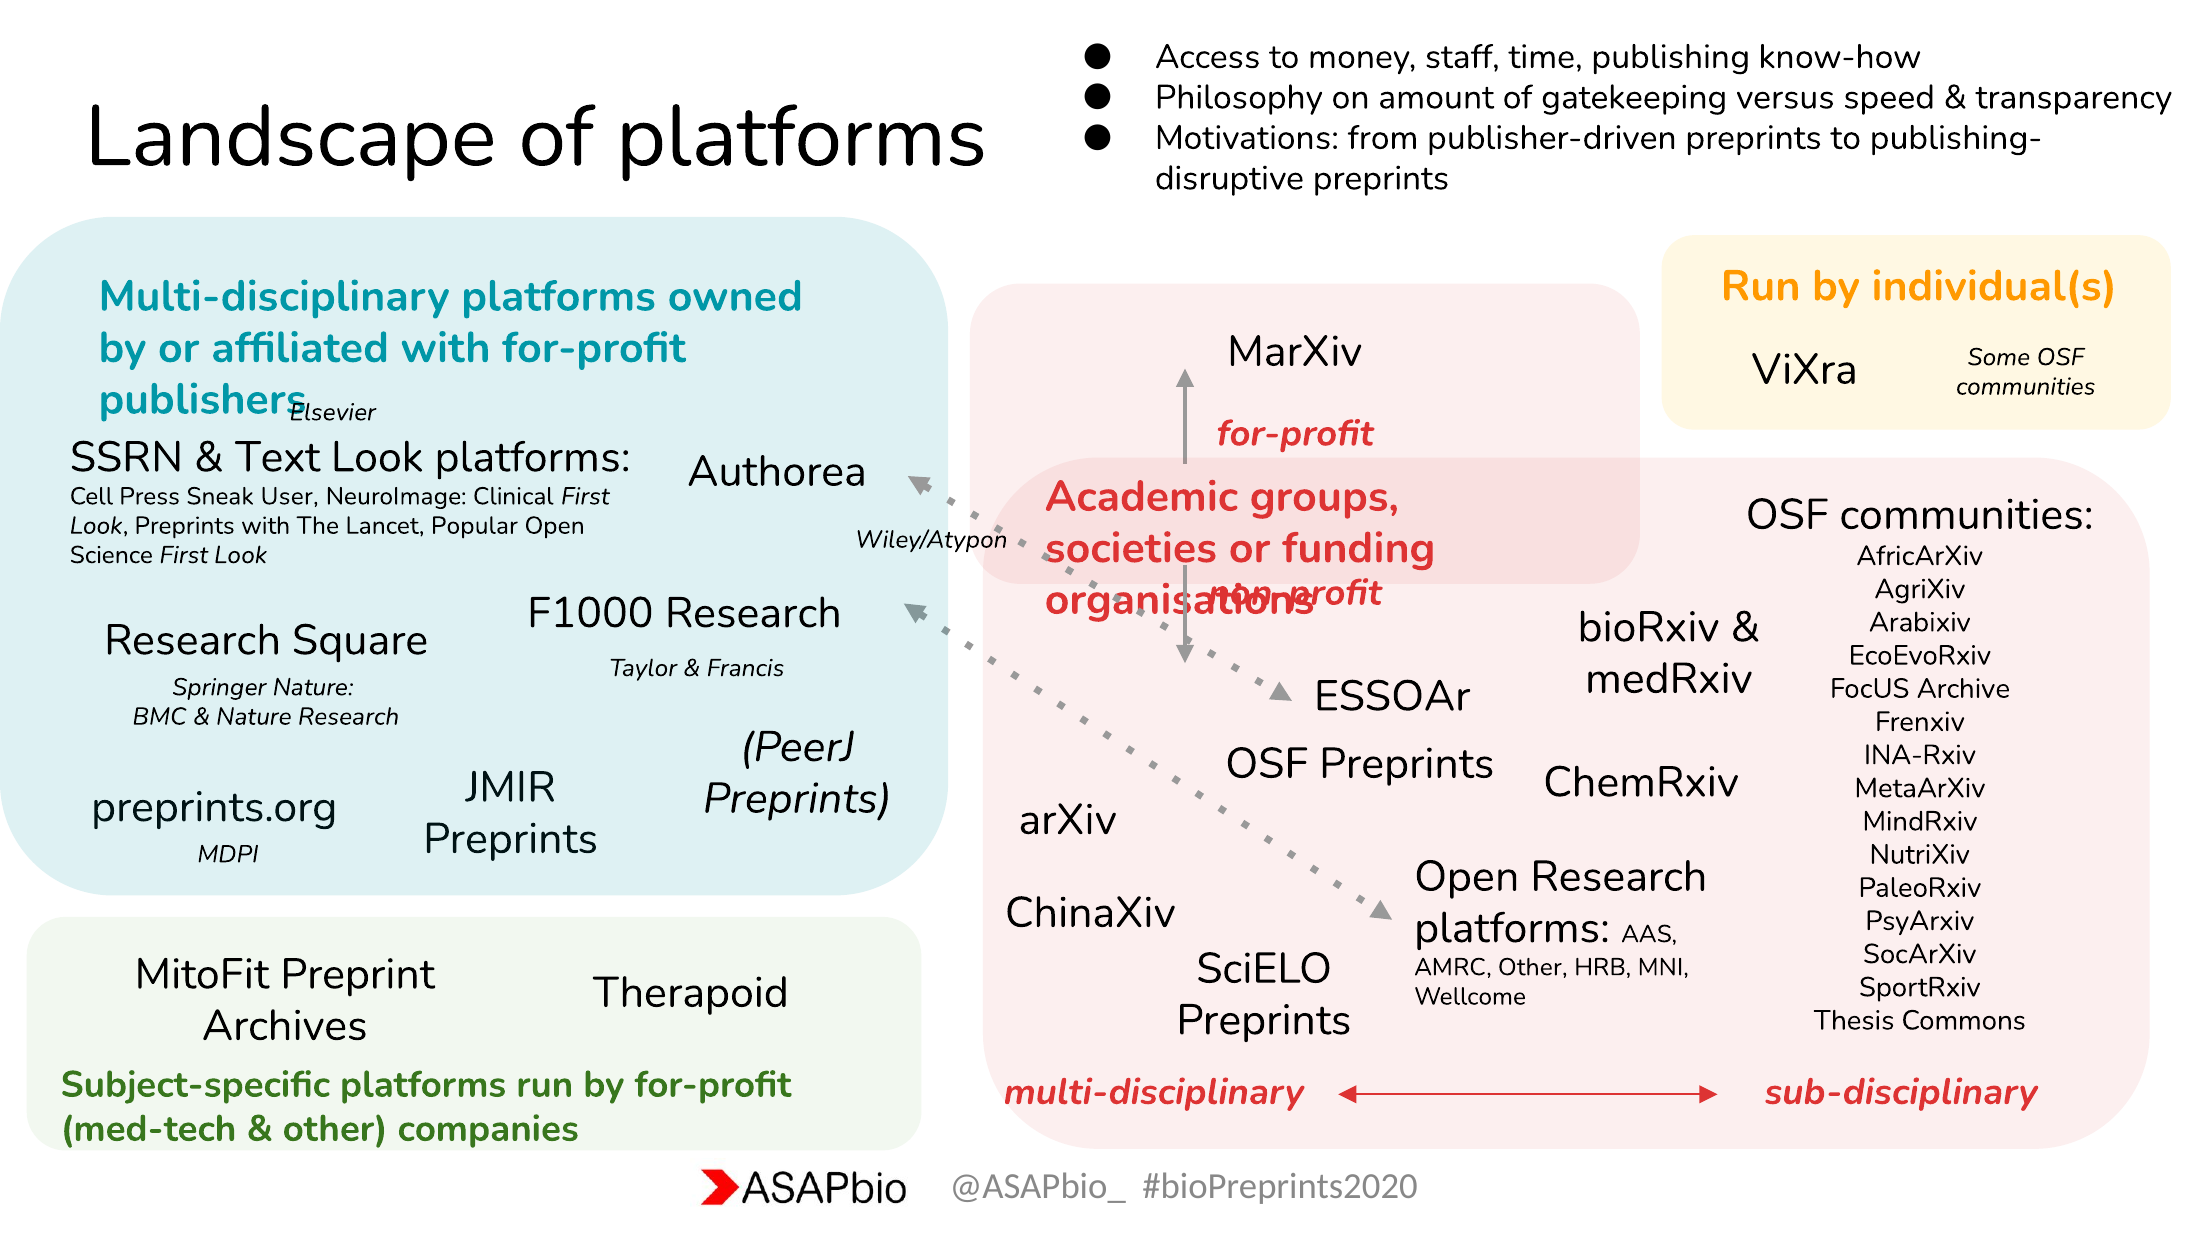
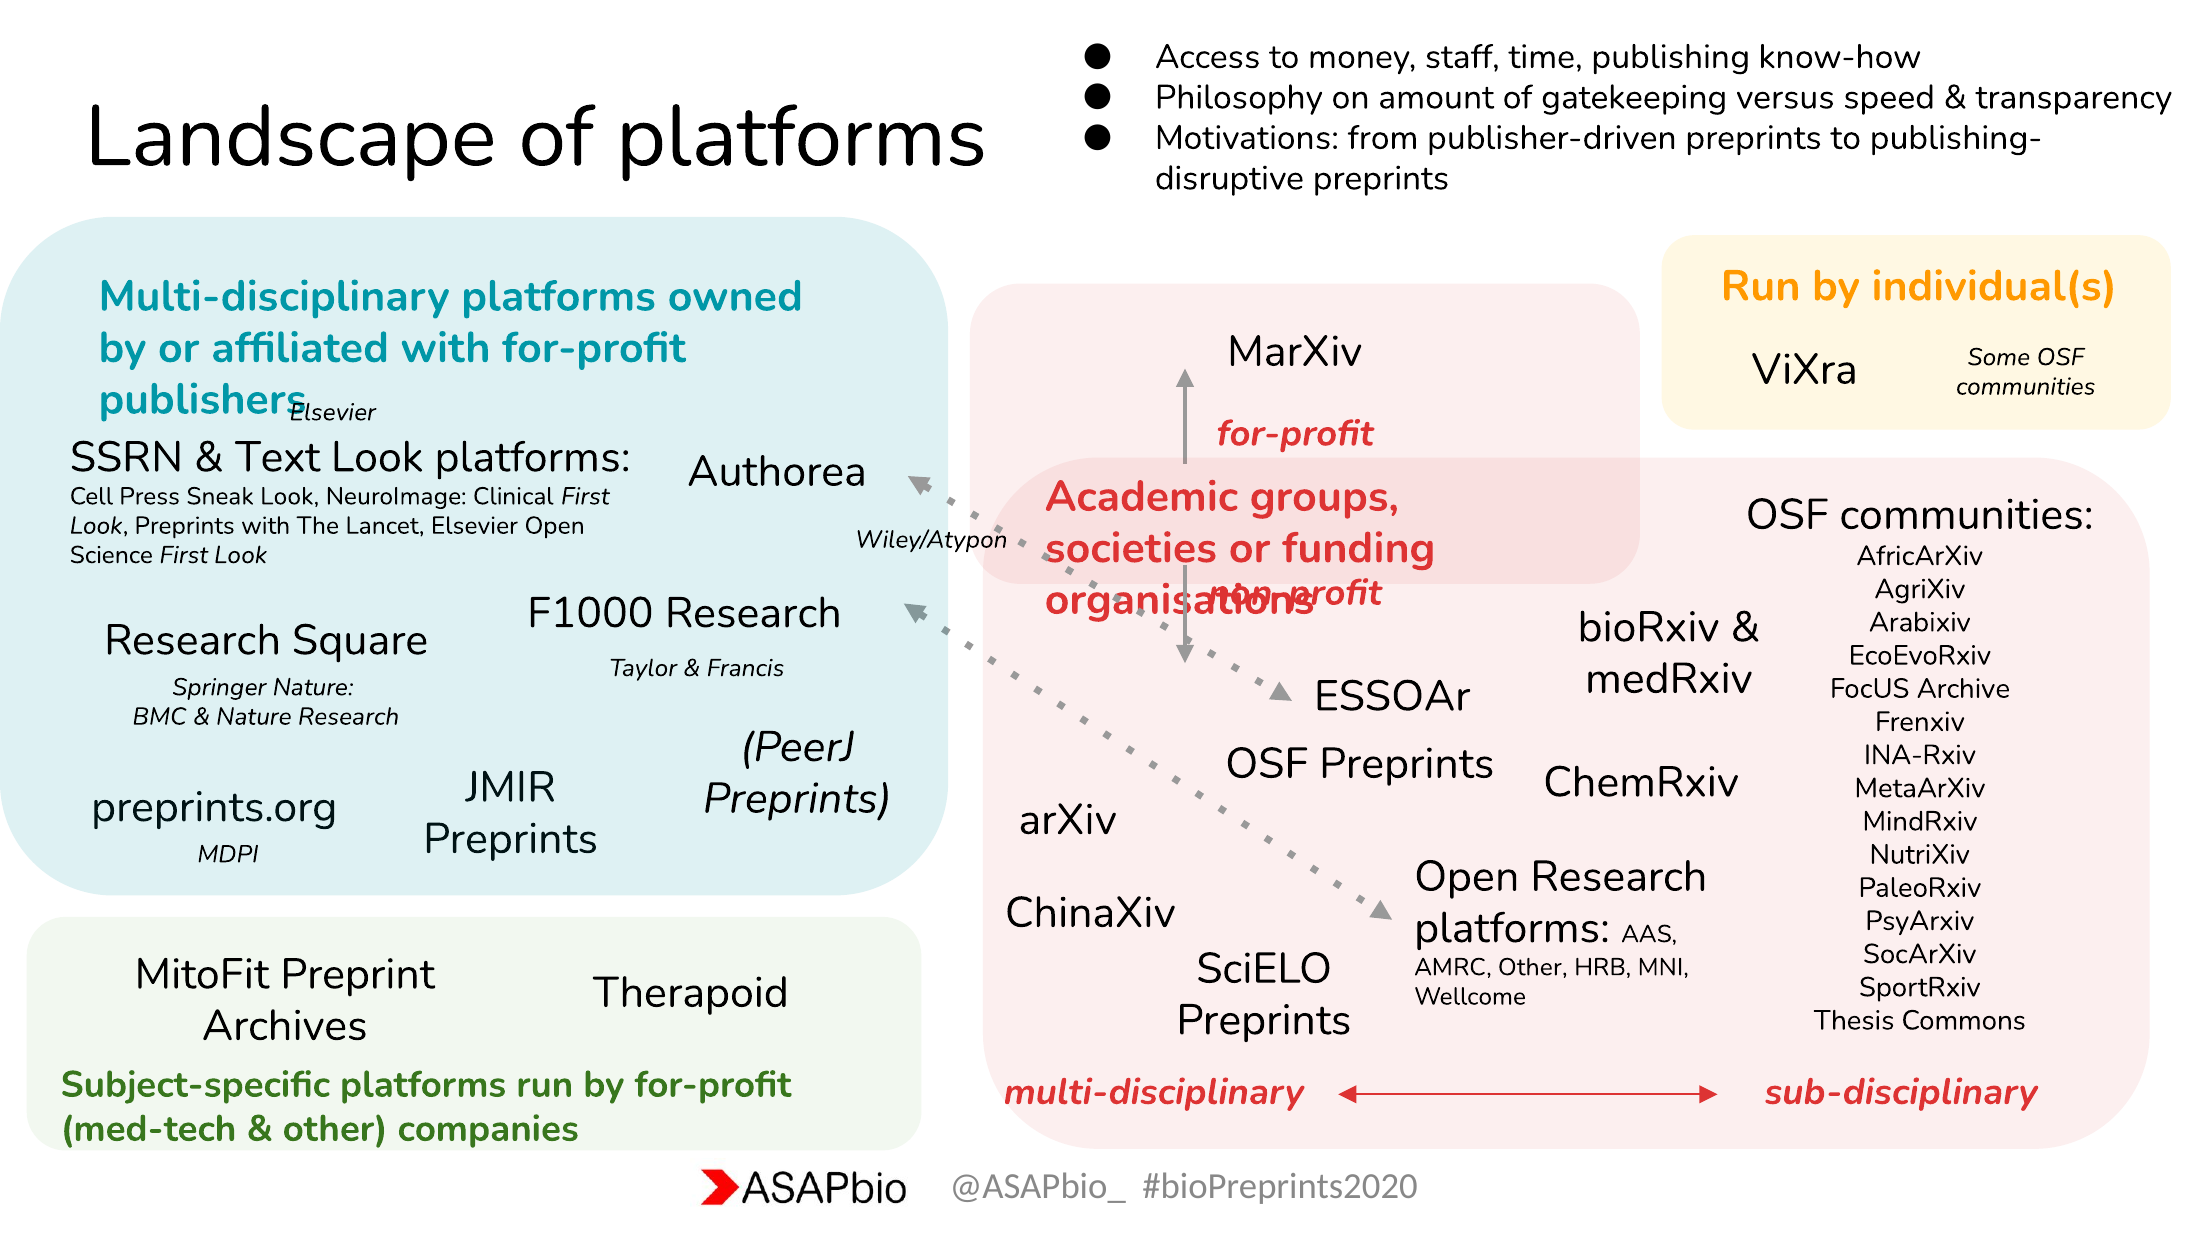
Sneak User: User -> Look
Lancet Popular: Popular -> Elsevier
